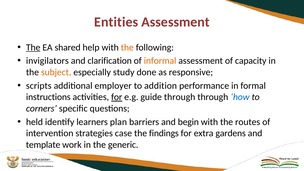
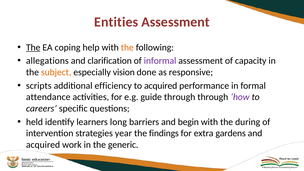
shared: shared -> coping
invigilators: invigilators -> allegations
informal colour: orange -> purple
study: study -> vision
employer: employer -> efficiency
to addition: addition -> acquired
instructions: instructions -> attendance
for at (117, 97) underline: present -> none
how colour: blue -> purple
corners: corners -> careers
plan: plan -> long
routes: routes -> during
case: case -> year
template at (43, 145): template -> acquired
